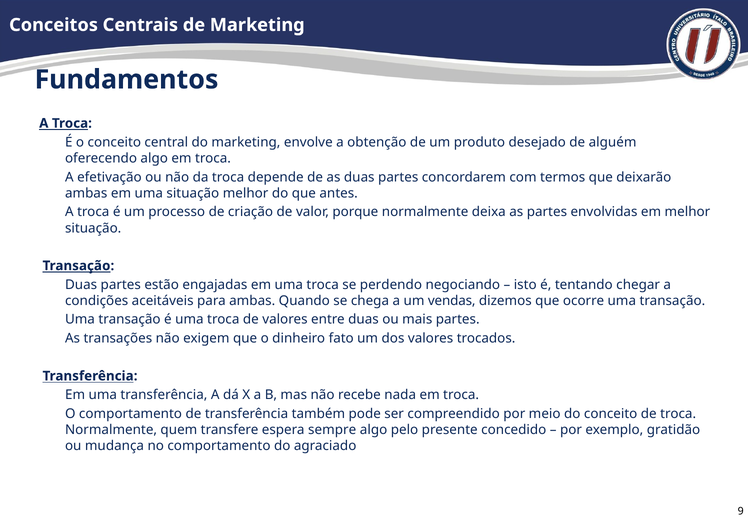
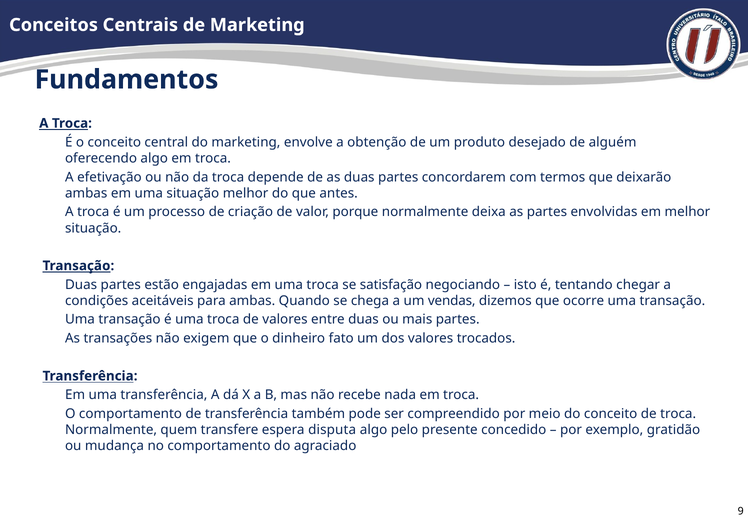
perdendo: perdendo -> satisfação
sempre: sempre -> disputa
